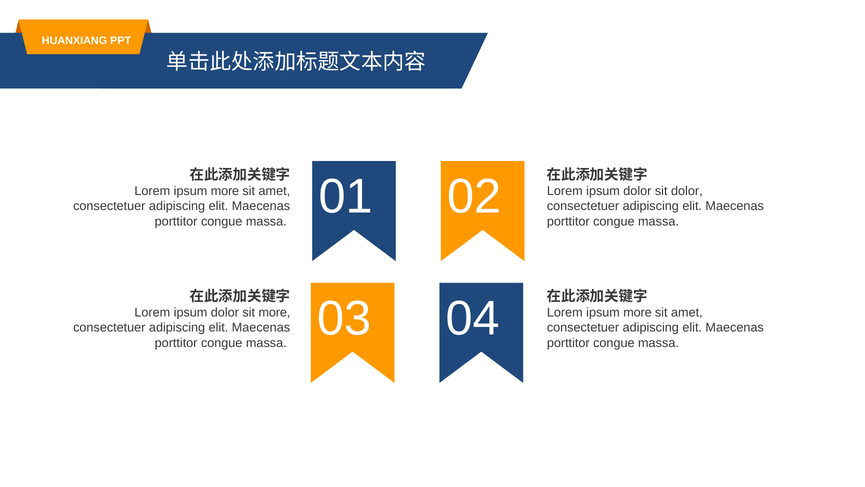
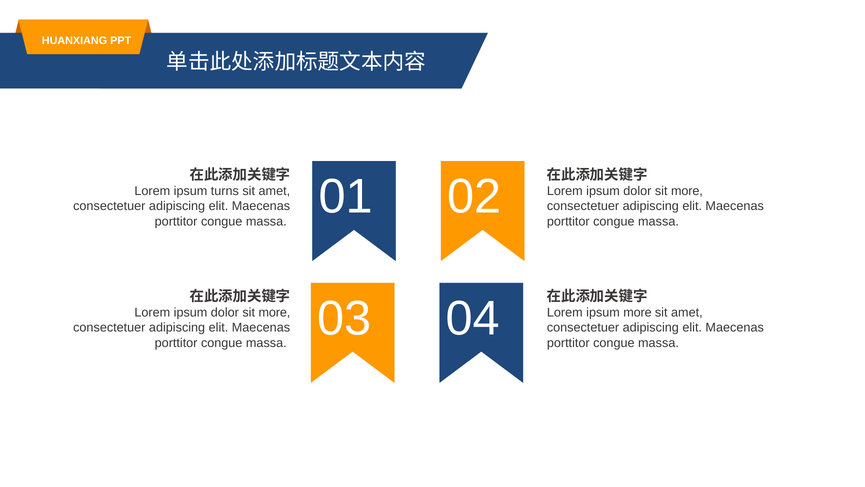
more at (225, 191): more -> turns
dolor at (687, 191): dolor -> more
